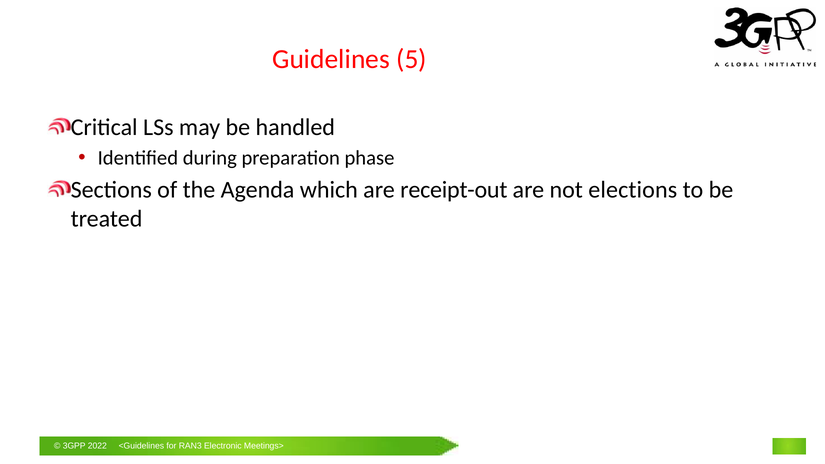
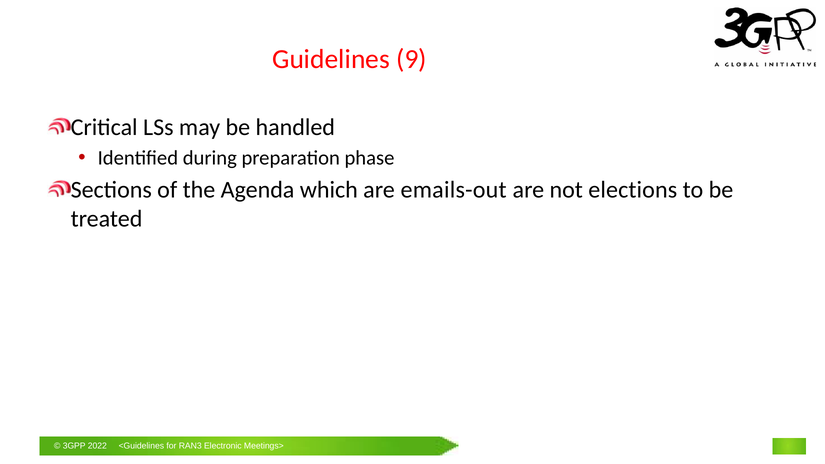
5: 5 -> 9
receipt-out: receipt-out -> emails-out
